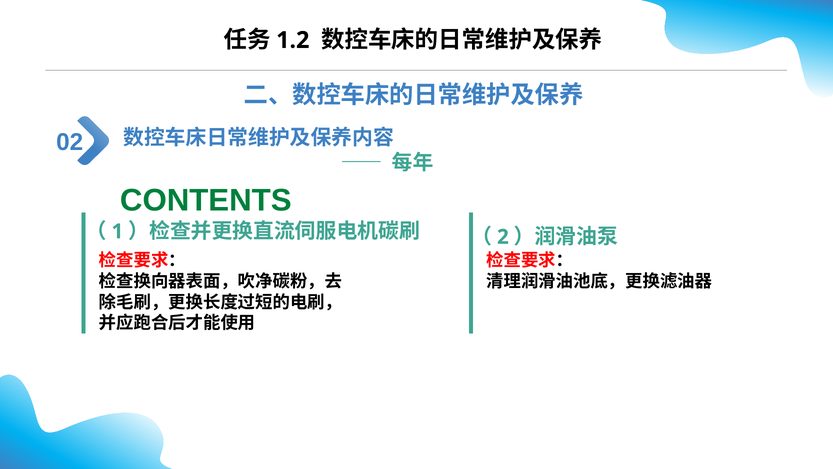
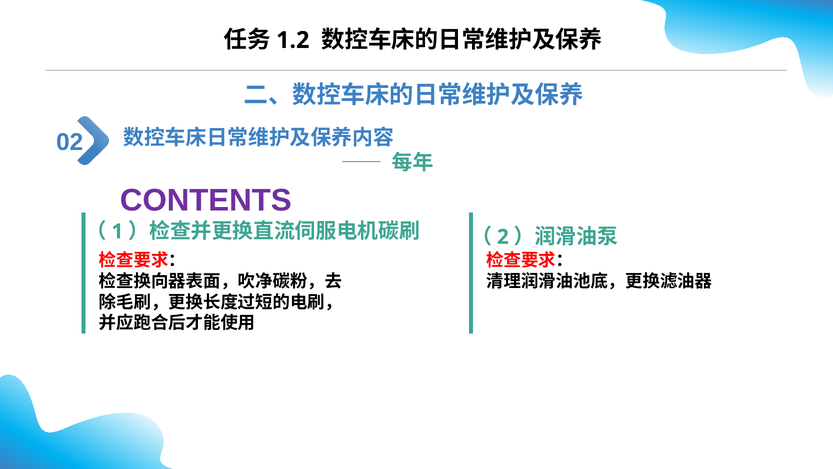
CONTENTS colour: green -> purple
